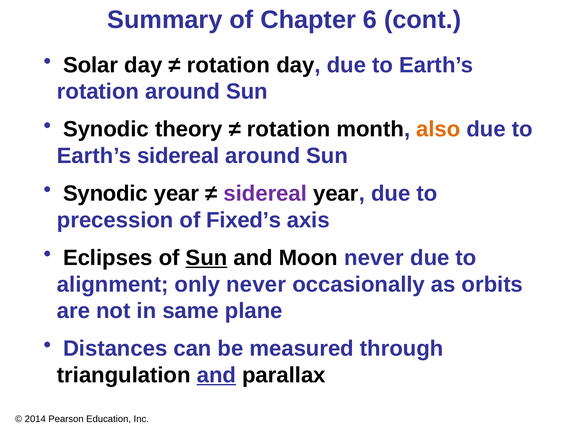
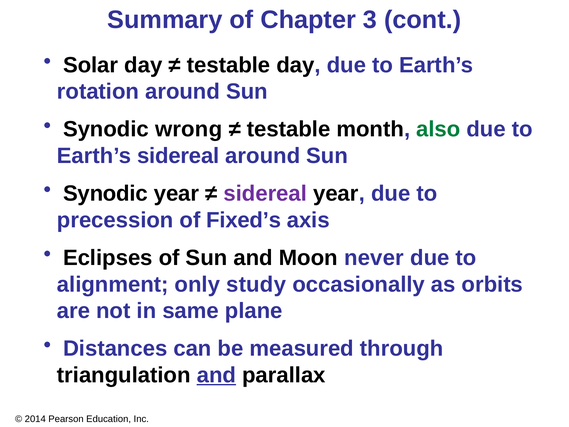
6: 6 -> 3
rotation at (228, 65): rotation -> testable
theory: theory -> wrong
rotation at (289, 129): rotation -> testable
also colour: orange -> green
Sun at (206, 258) underline: present -> none
only never: never -> study
